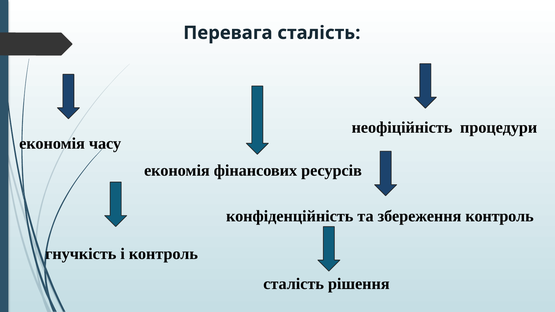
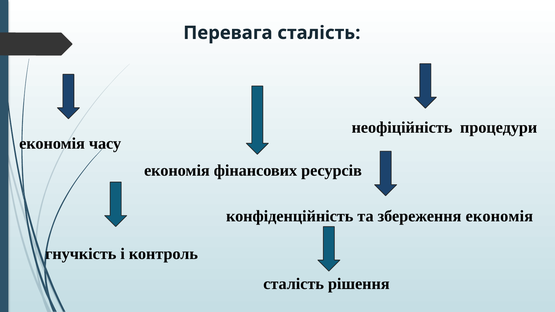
збереження контроль: контроль -> економія
